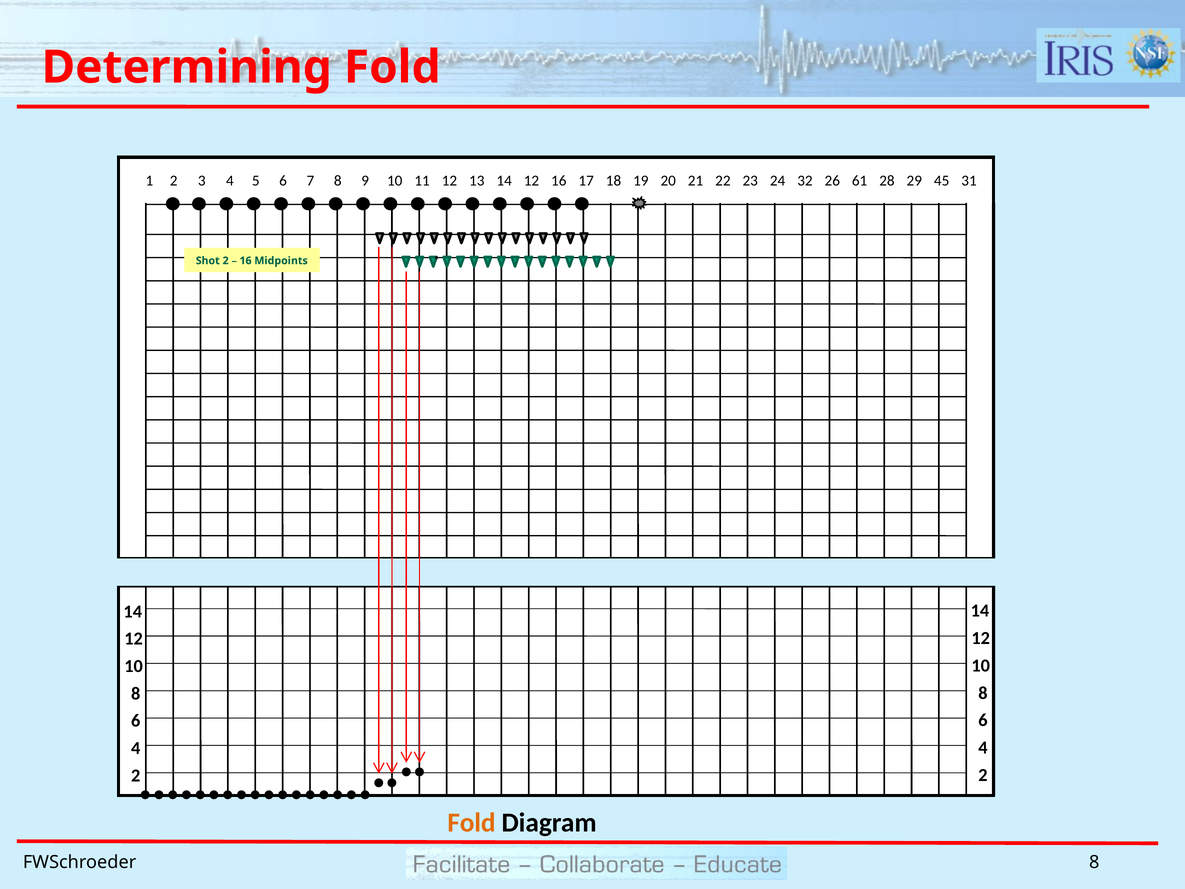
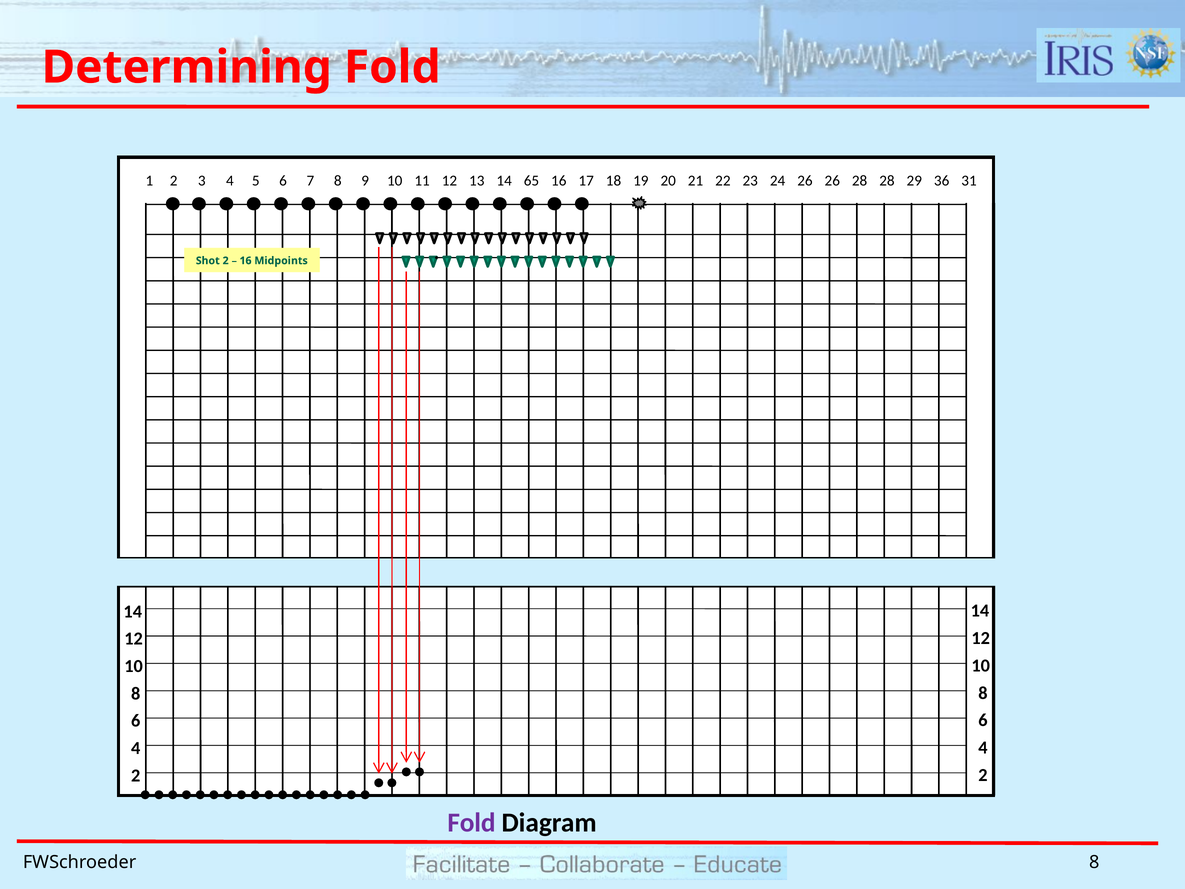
14 12: 12 -> 65
24 32: 32 -> 26
26 61: 61 -> 28
45: 45 -> 36
Fold at (471, 822) colour: orange -> purple
